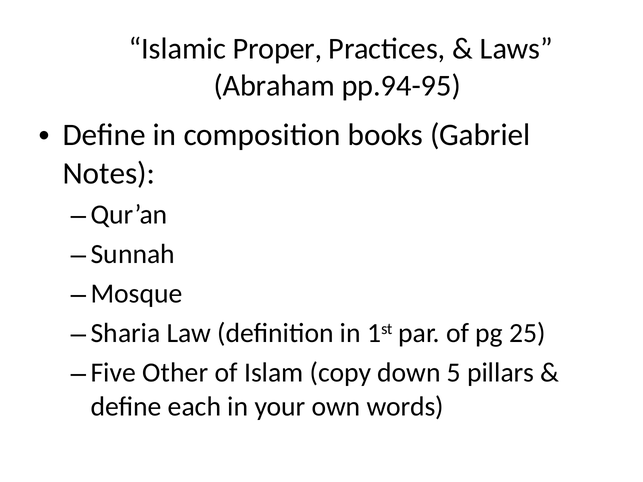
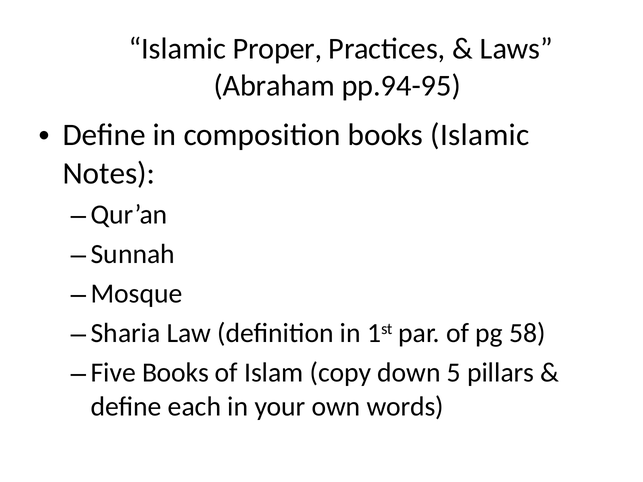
books Gabriel: Gabriel -> Islamic
25: 25 -> 58
Five Other: Other -> Books
